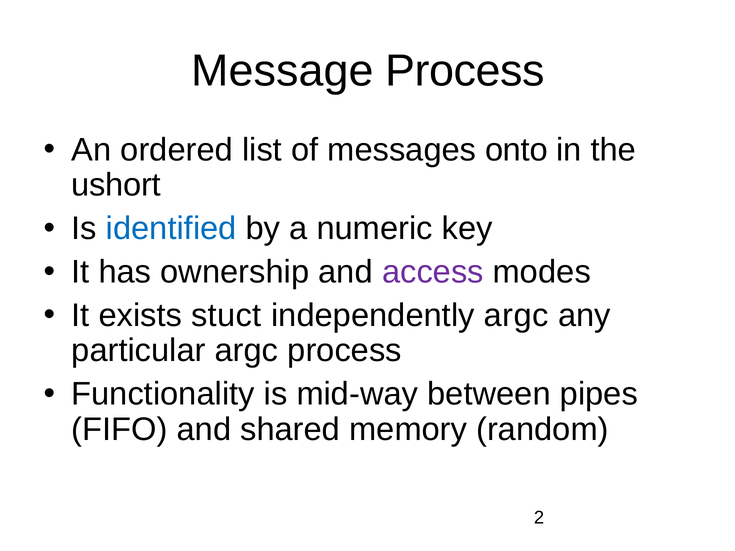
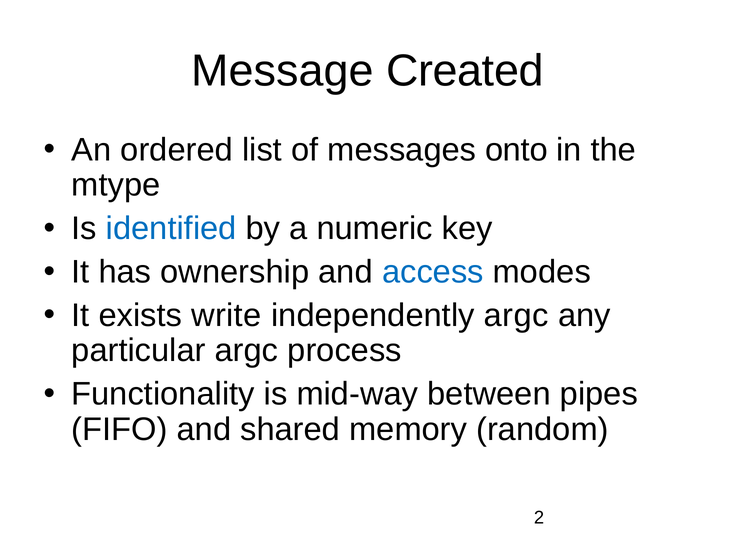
Message Process: Process -> Created
ushort: ushort -> mtype
access colour: purple -> blue
stuct: stuct -> write
